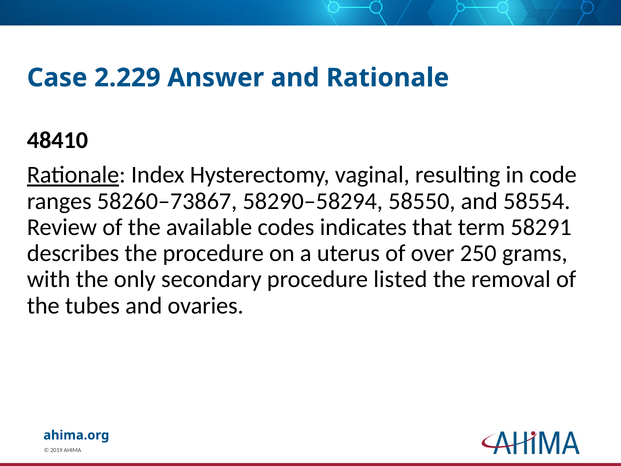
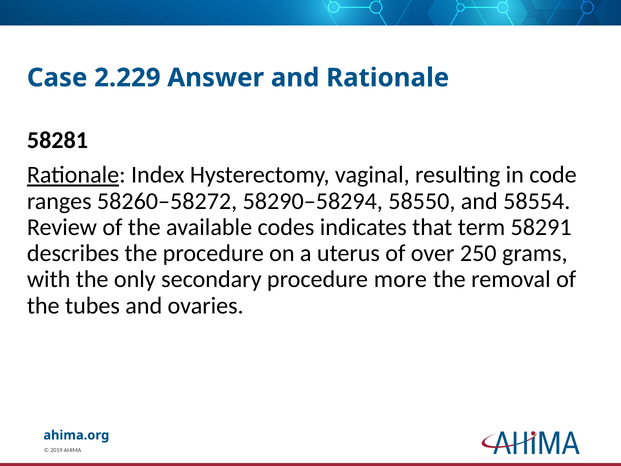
48410: 48410 -> 58281
58260–73867: 58260–73867 -> 58260–58272
listed: listed -> more
